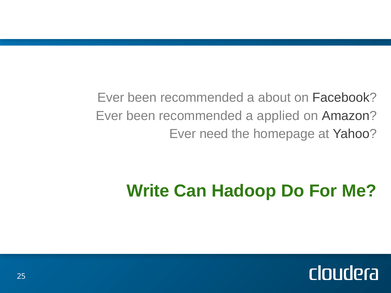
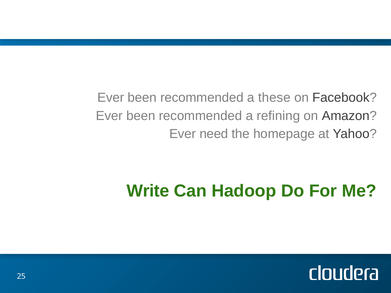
about: about -> these
applied: applied -> refining
